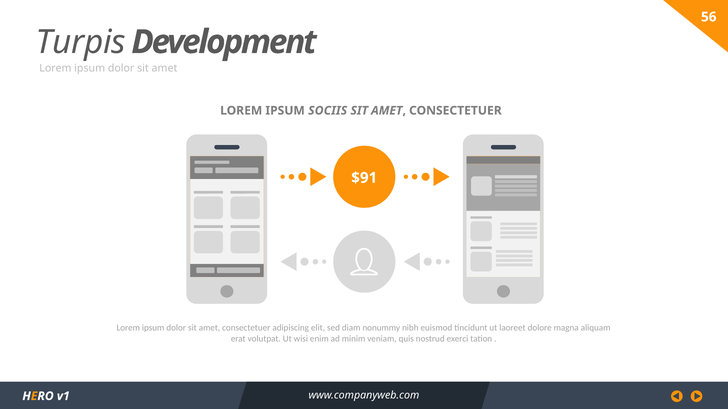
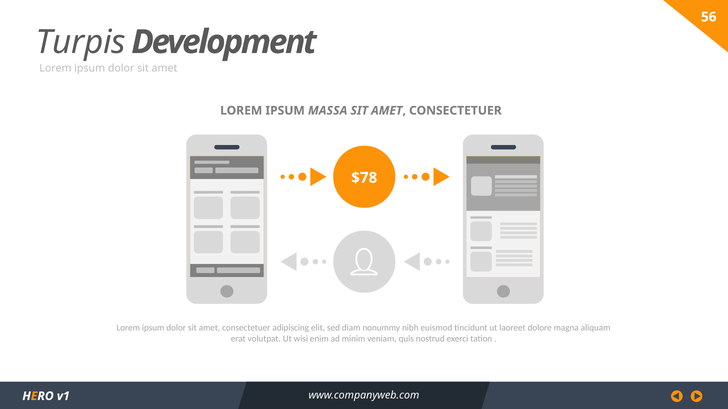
SOCIIS: SOCIIS -> MASSA
$91: $91 -> $78
